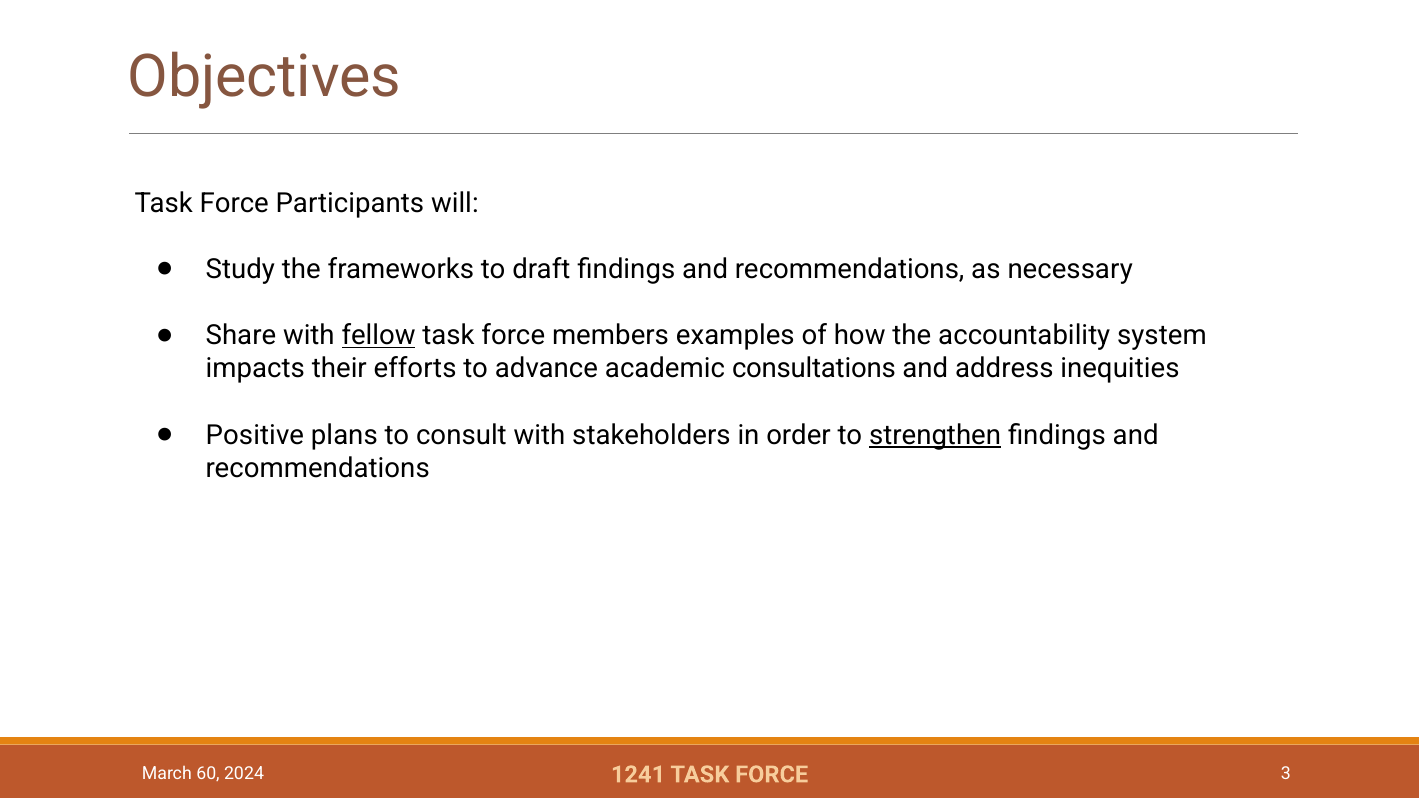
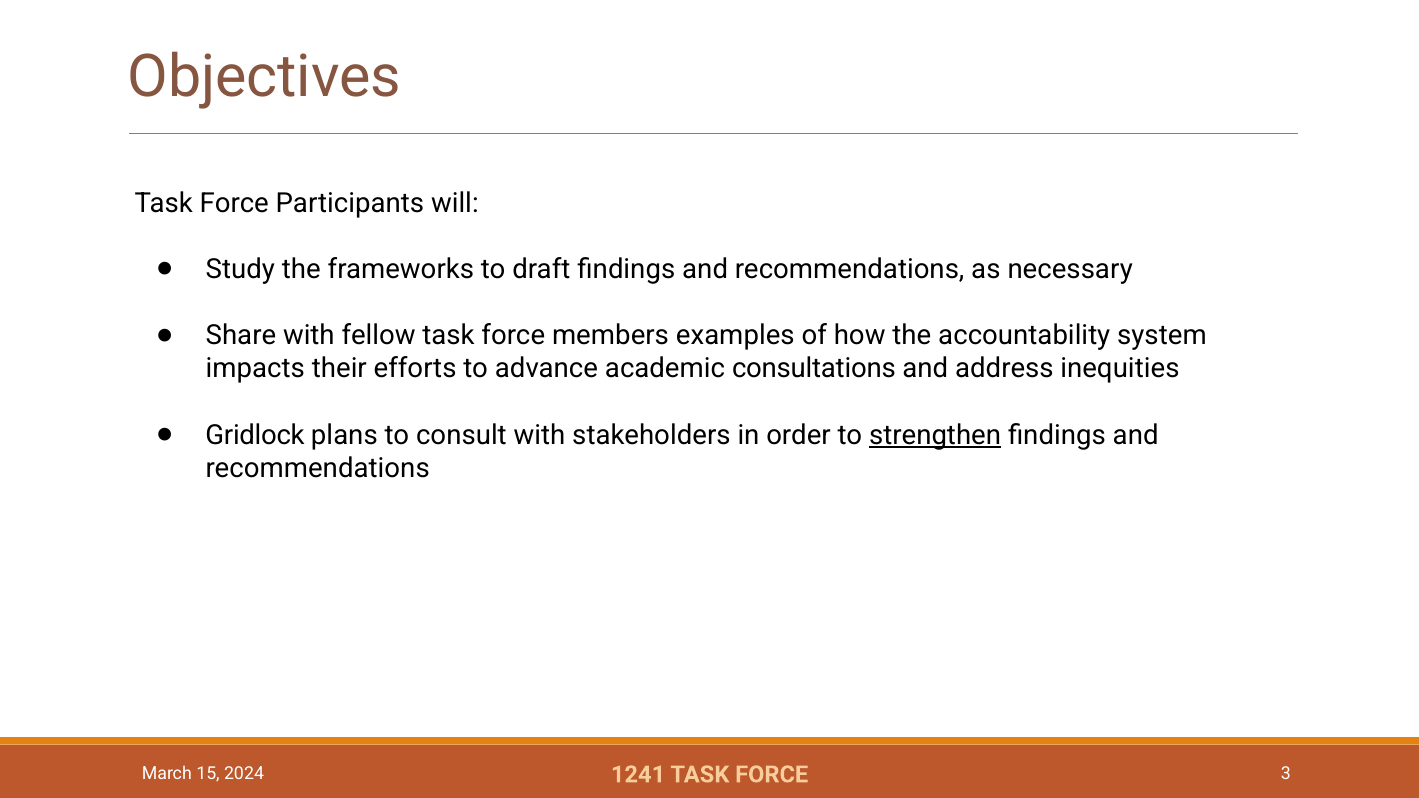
fellow underline: present -> none
Positive: Positive -> Gridlock
60: 60 -> 15
